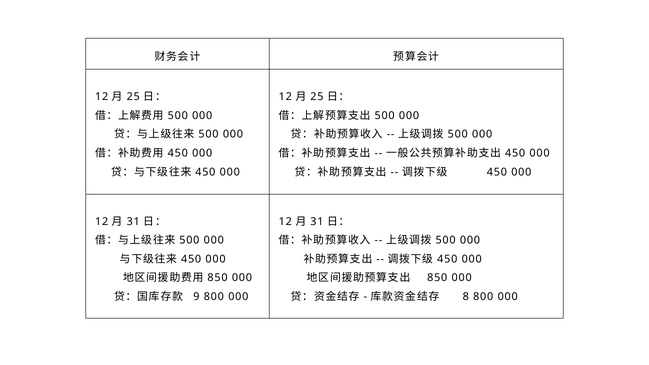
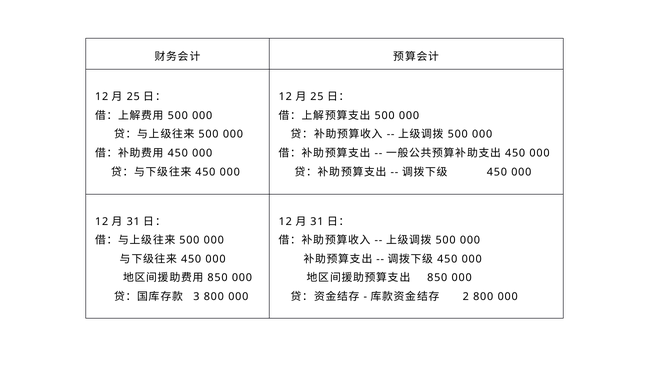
9: 9 -> 3
8: 8 -> 2
